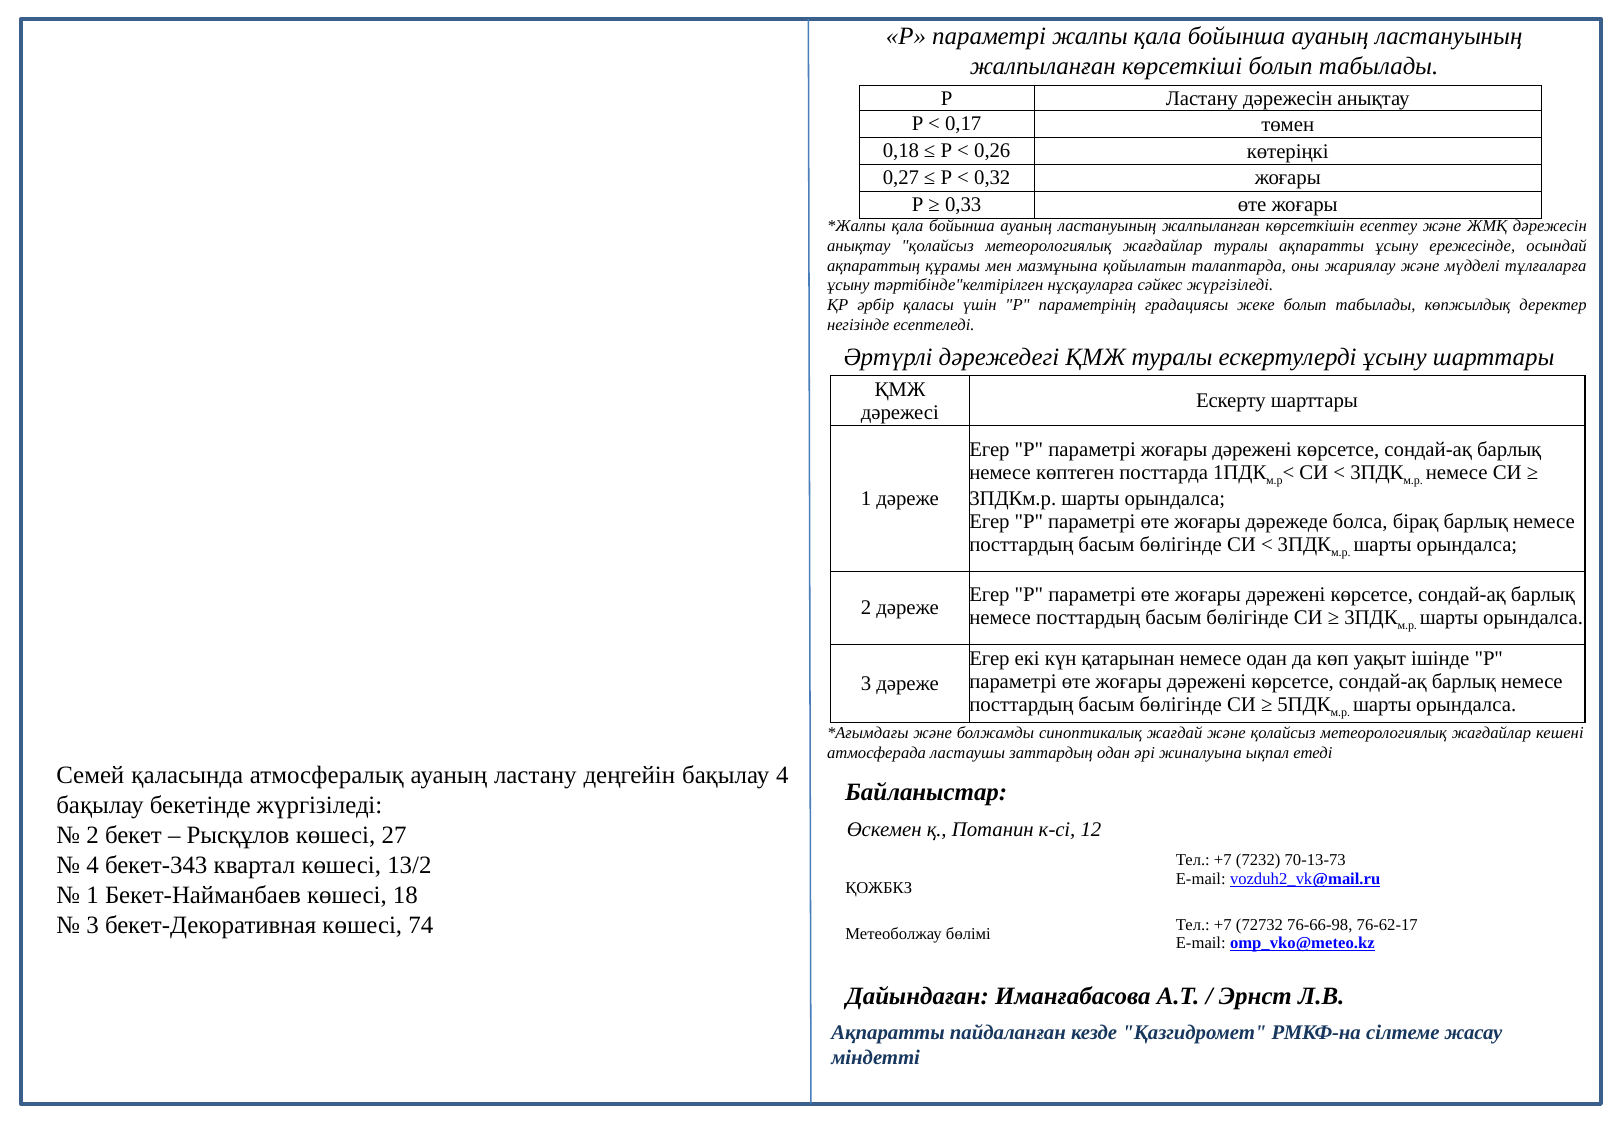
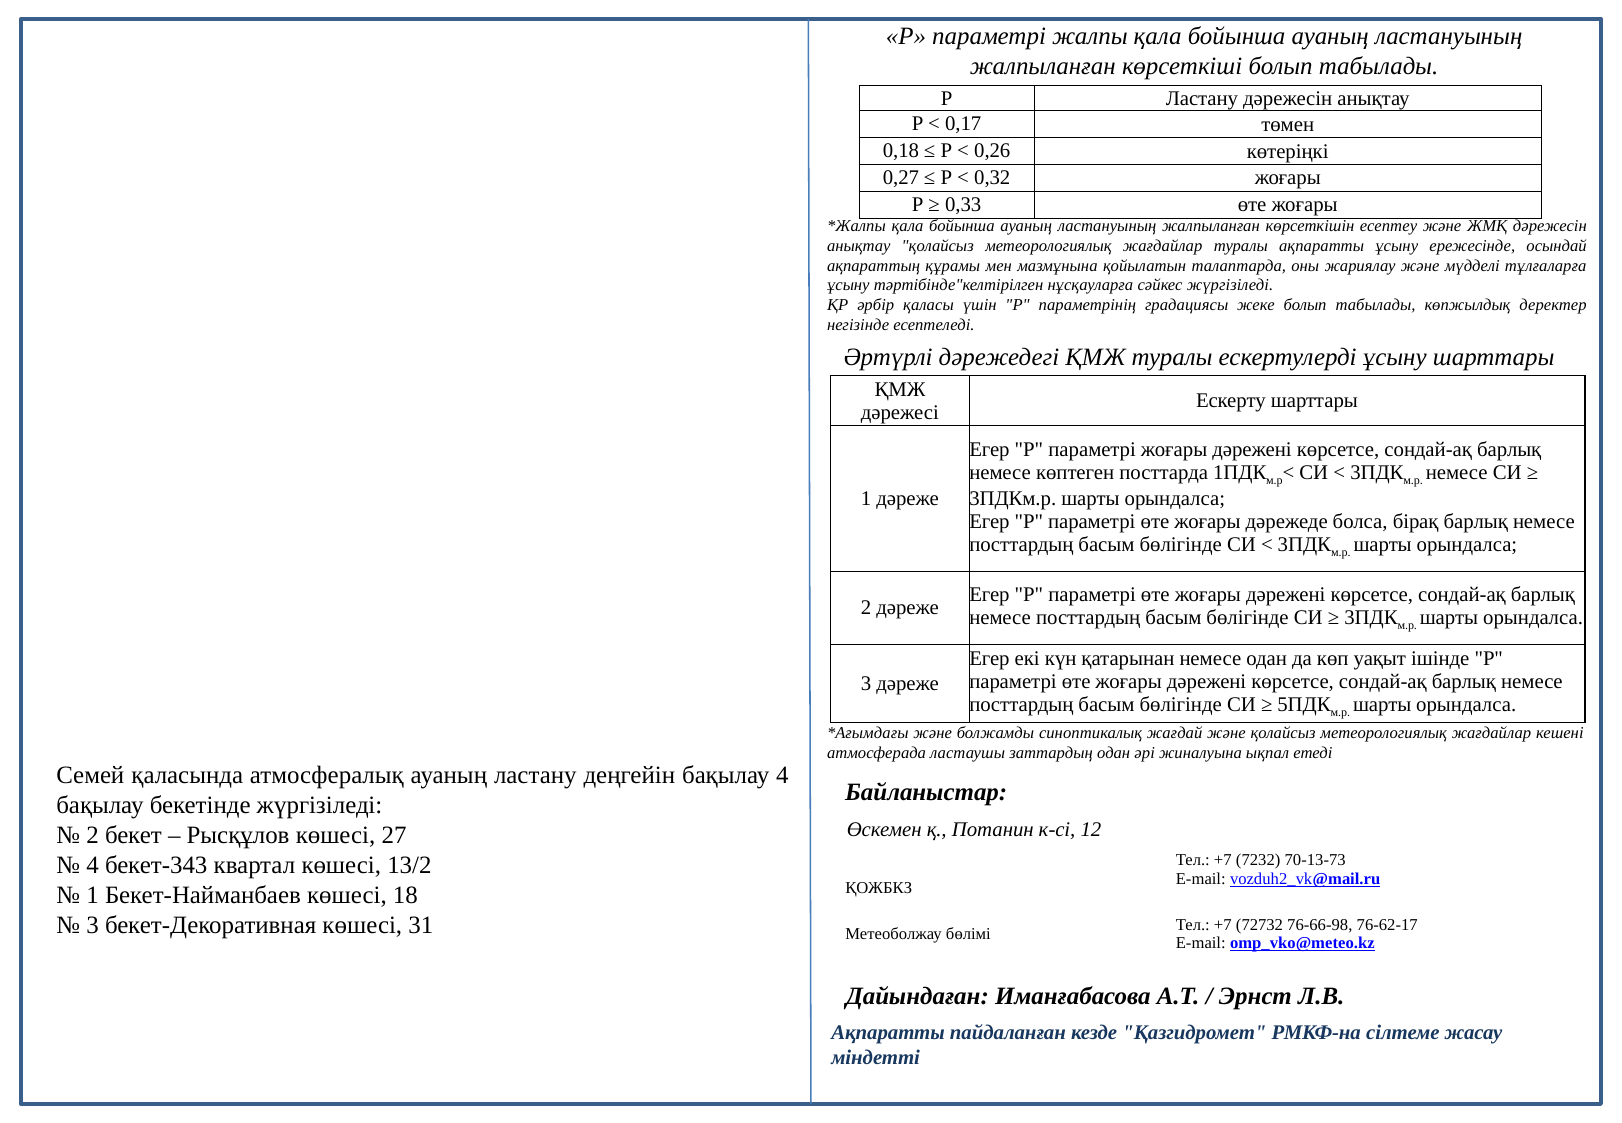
74: 74 -> 31
